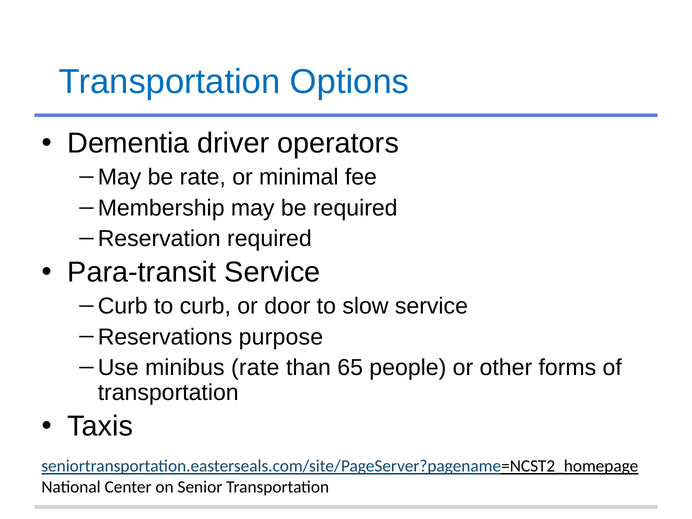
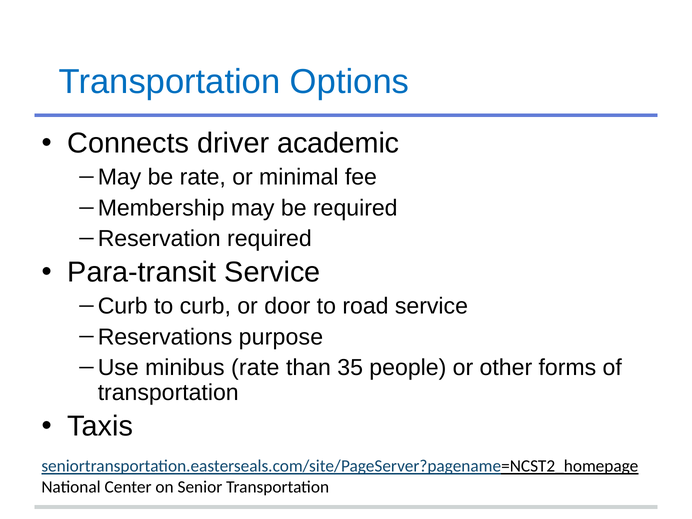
Dementia: Dementia -> Connects
operators: operators -> academic
slow: slow -> road
65: 65 -> 35
